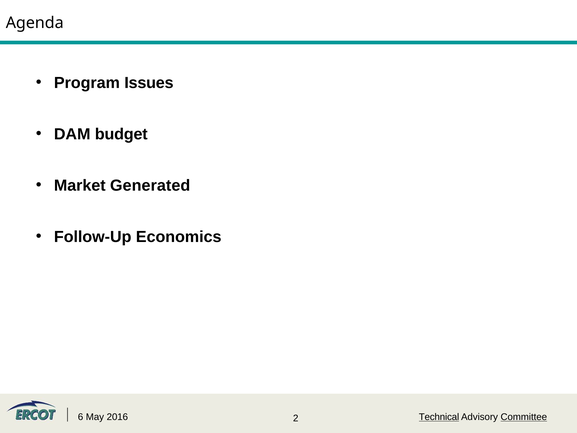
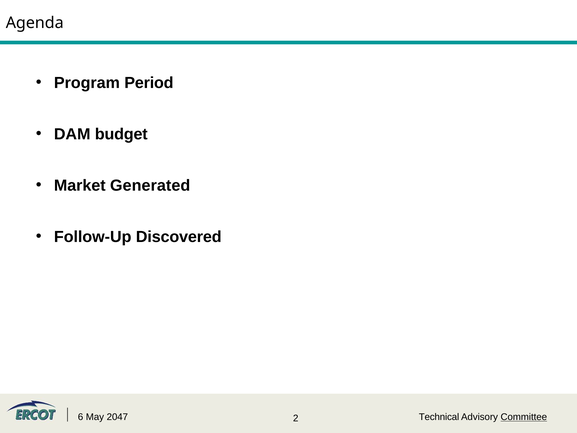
Issues: Issues -> Period
Economics: Economics -> Discovered
2016: 2016 -> 2047
Technical underline: present -> none
